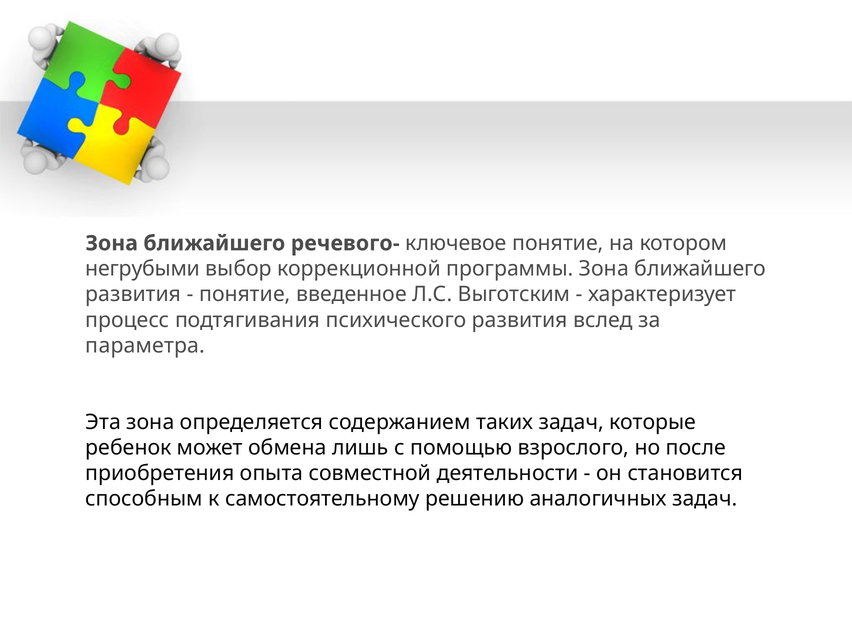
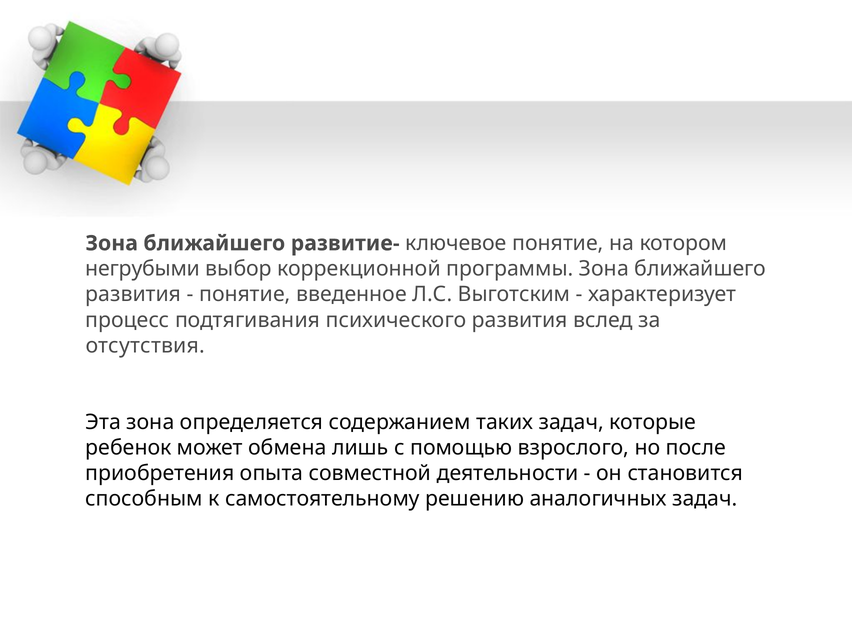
речевого-: речевого- -> развитие-
параметра: параметра -> отсутствия
